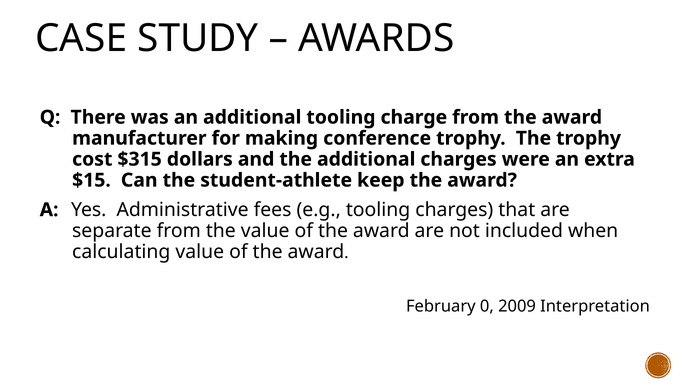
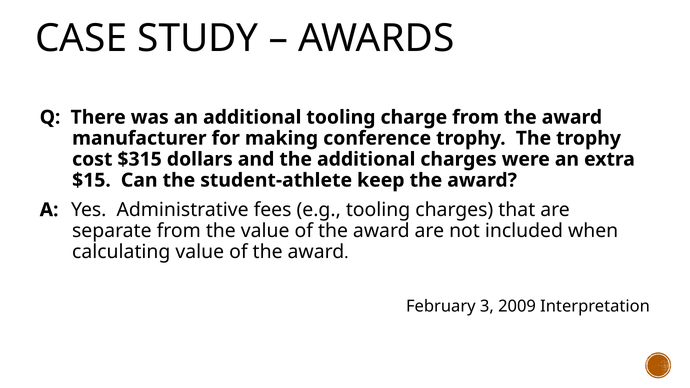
0: 0 -> 3
